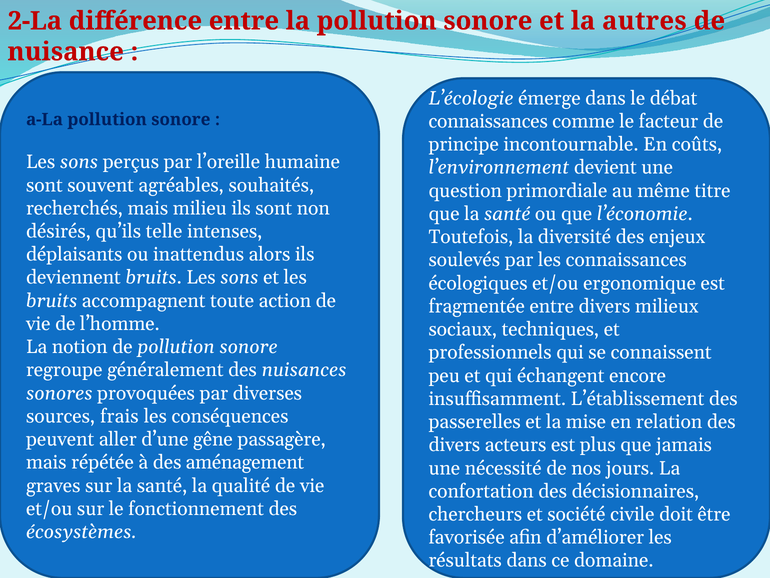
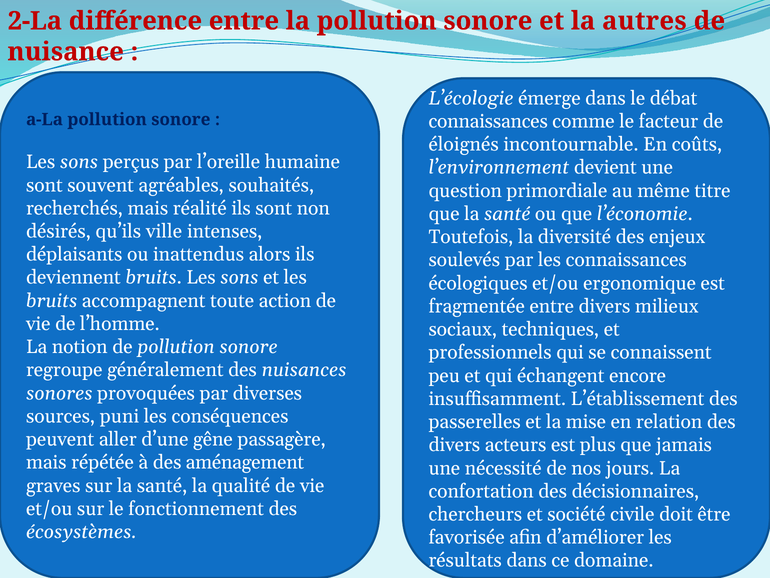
principe: principe -> éloignés
milieu: milieu -> réalité
telle: telle -> ville
frais: frais -> puni
